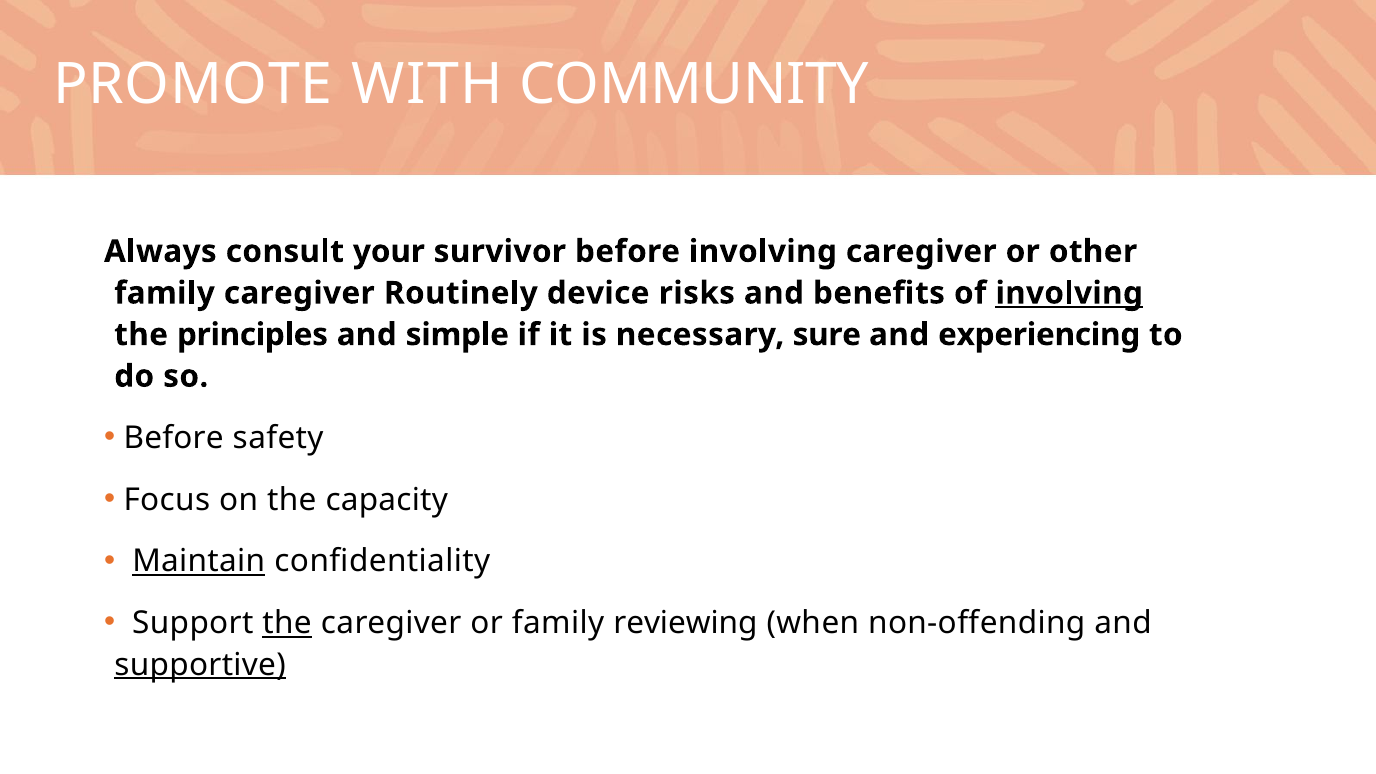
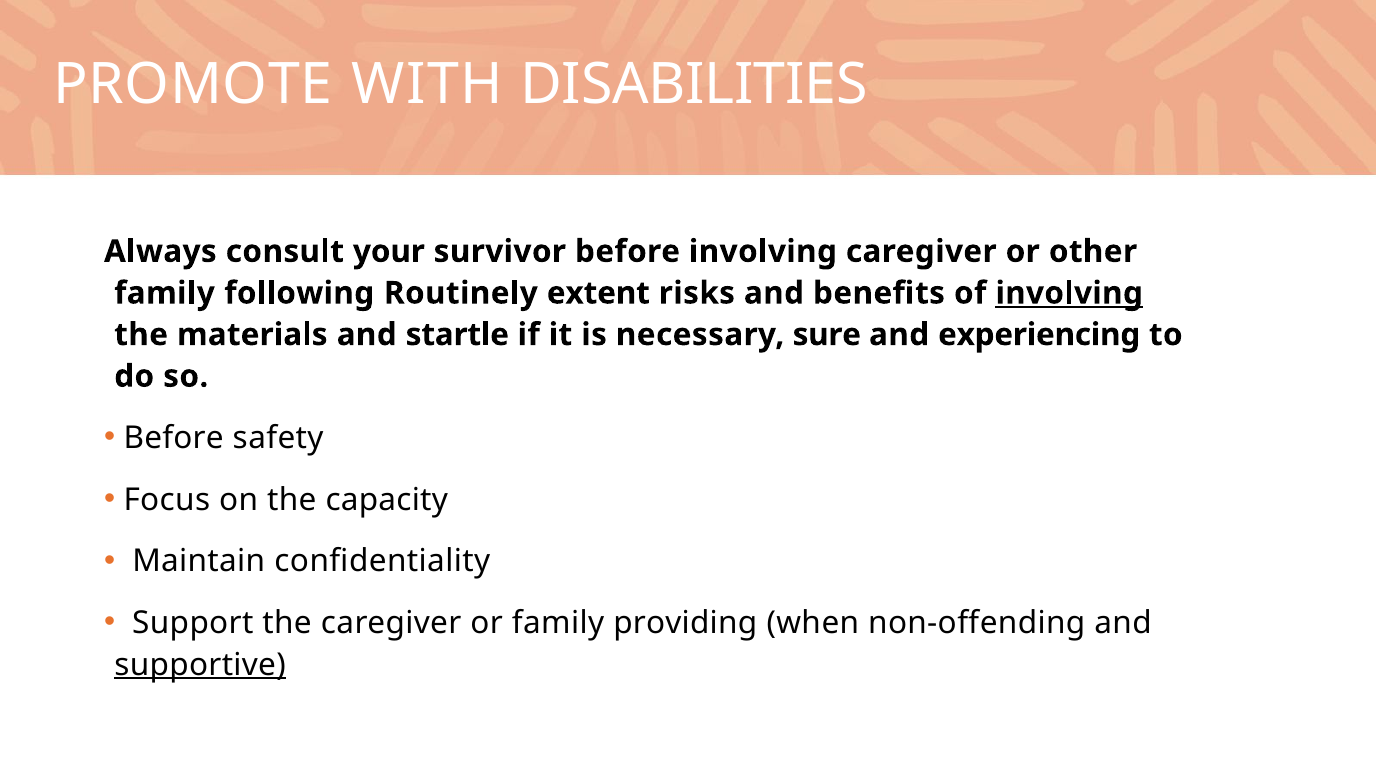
COMMUNITY: COMMUNITY -> DISABILITIES
family caregiver: caregiver -> following
device: device -> extent
principles: principles -> materials
simple: simple -> startle
Maintain underline: present -> none
the at (287, 623) underline: present -> none
reviewing: reviewing -> providing
